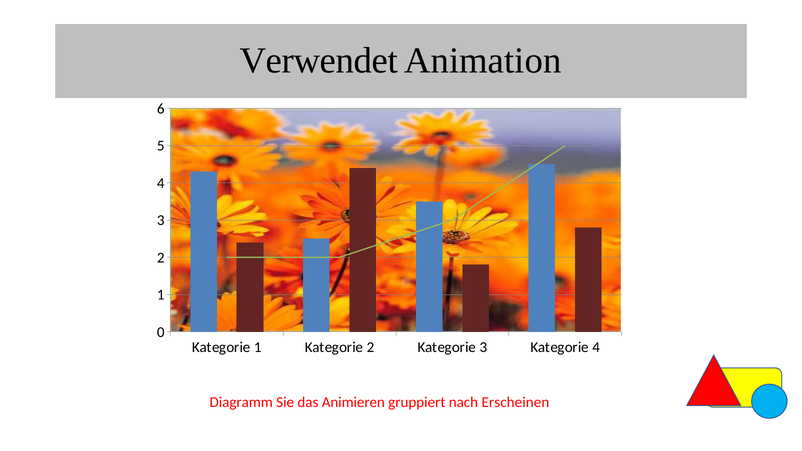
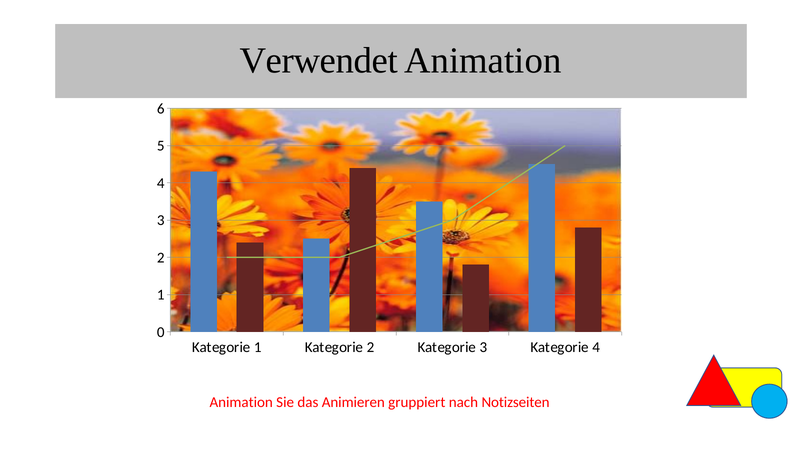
Diagramm at (241, 402): Diagramm -> Animation
Erscheinen: Erscheinen -> Notizseiten
